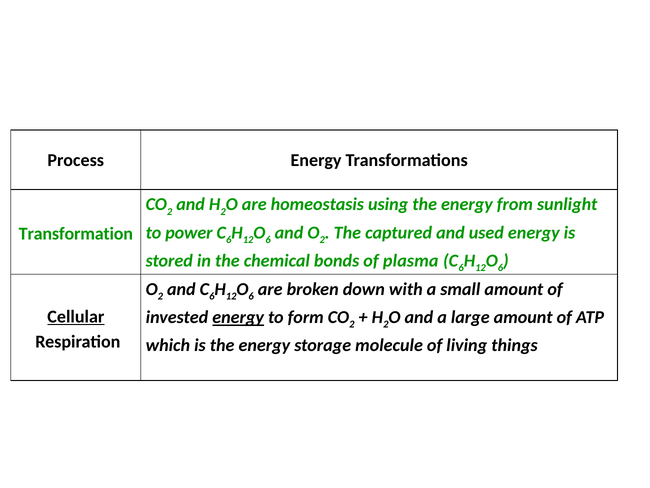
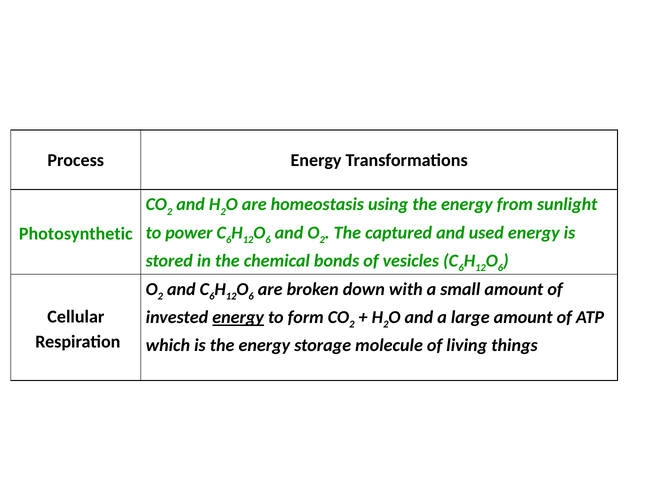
Transformation: Transformation -> Photosynthetic
plasma: plasma -> vesicles
Cellular underline: present -> none
